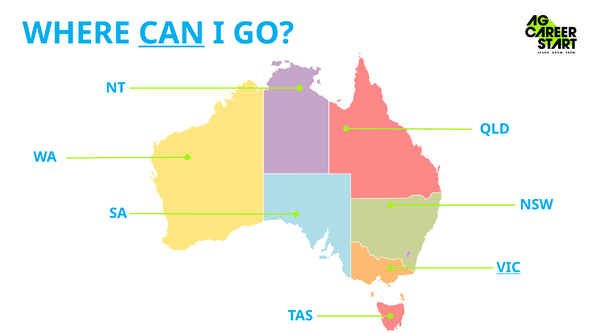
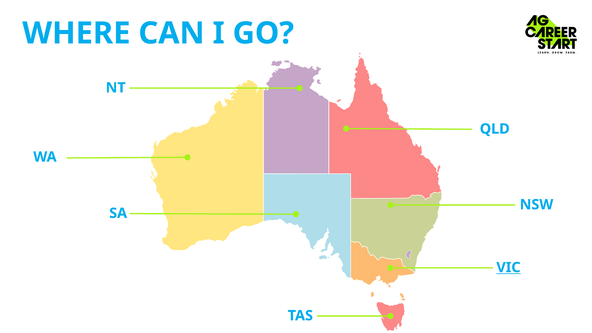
CAN underline: present -> none
